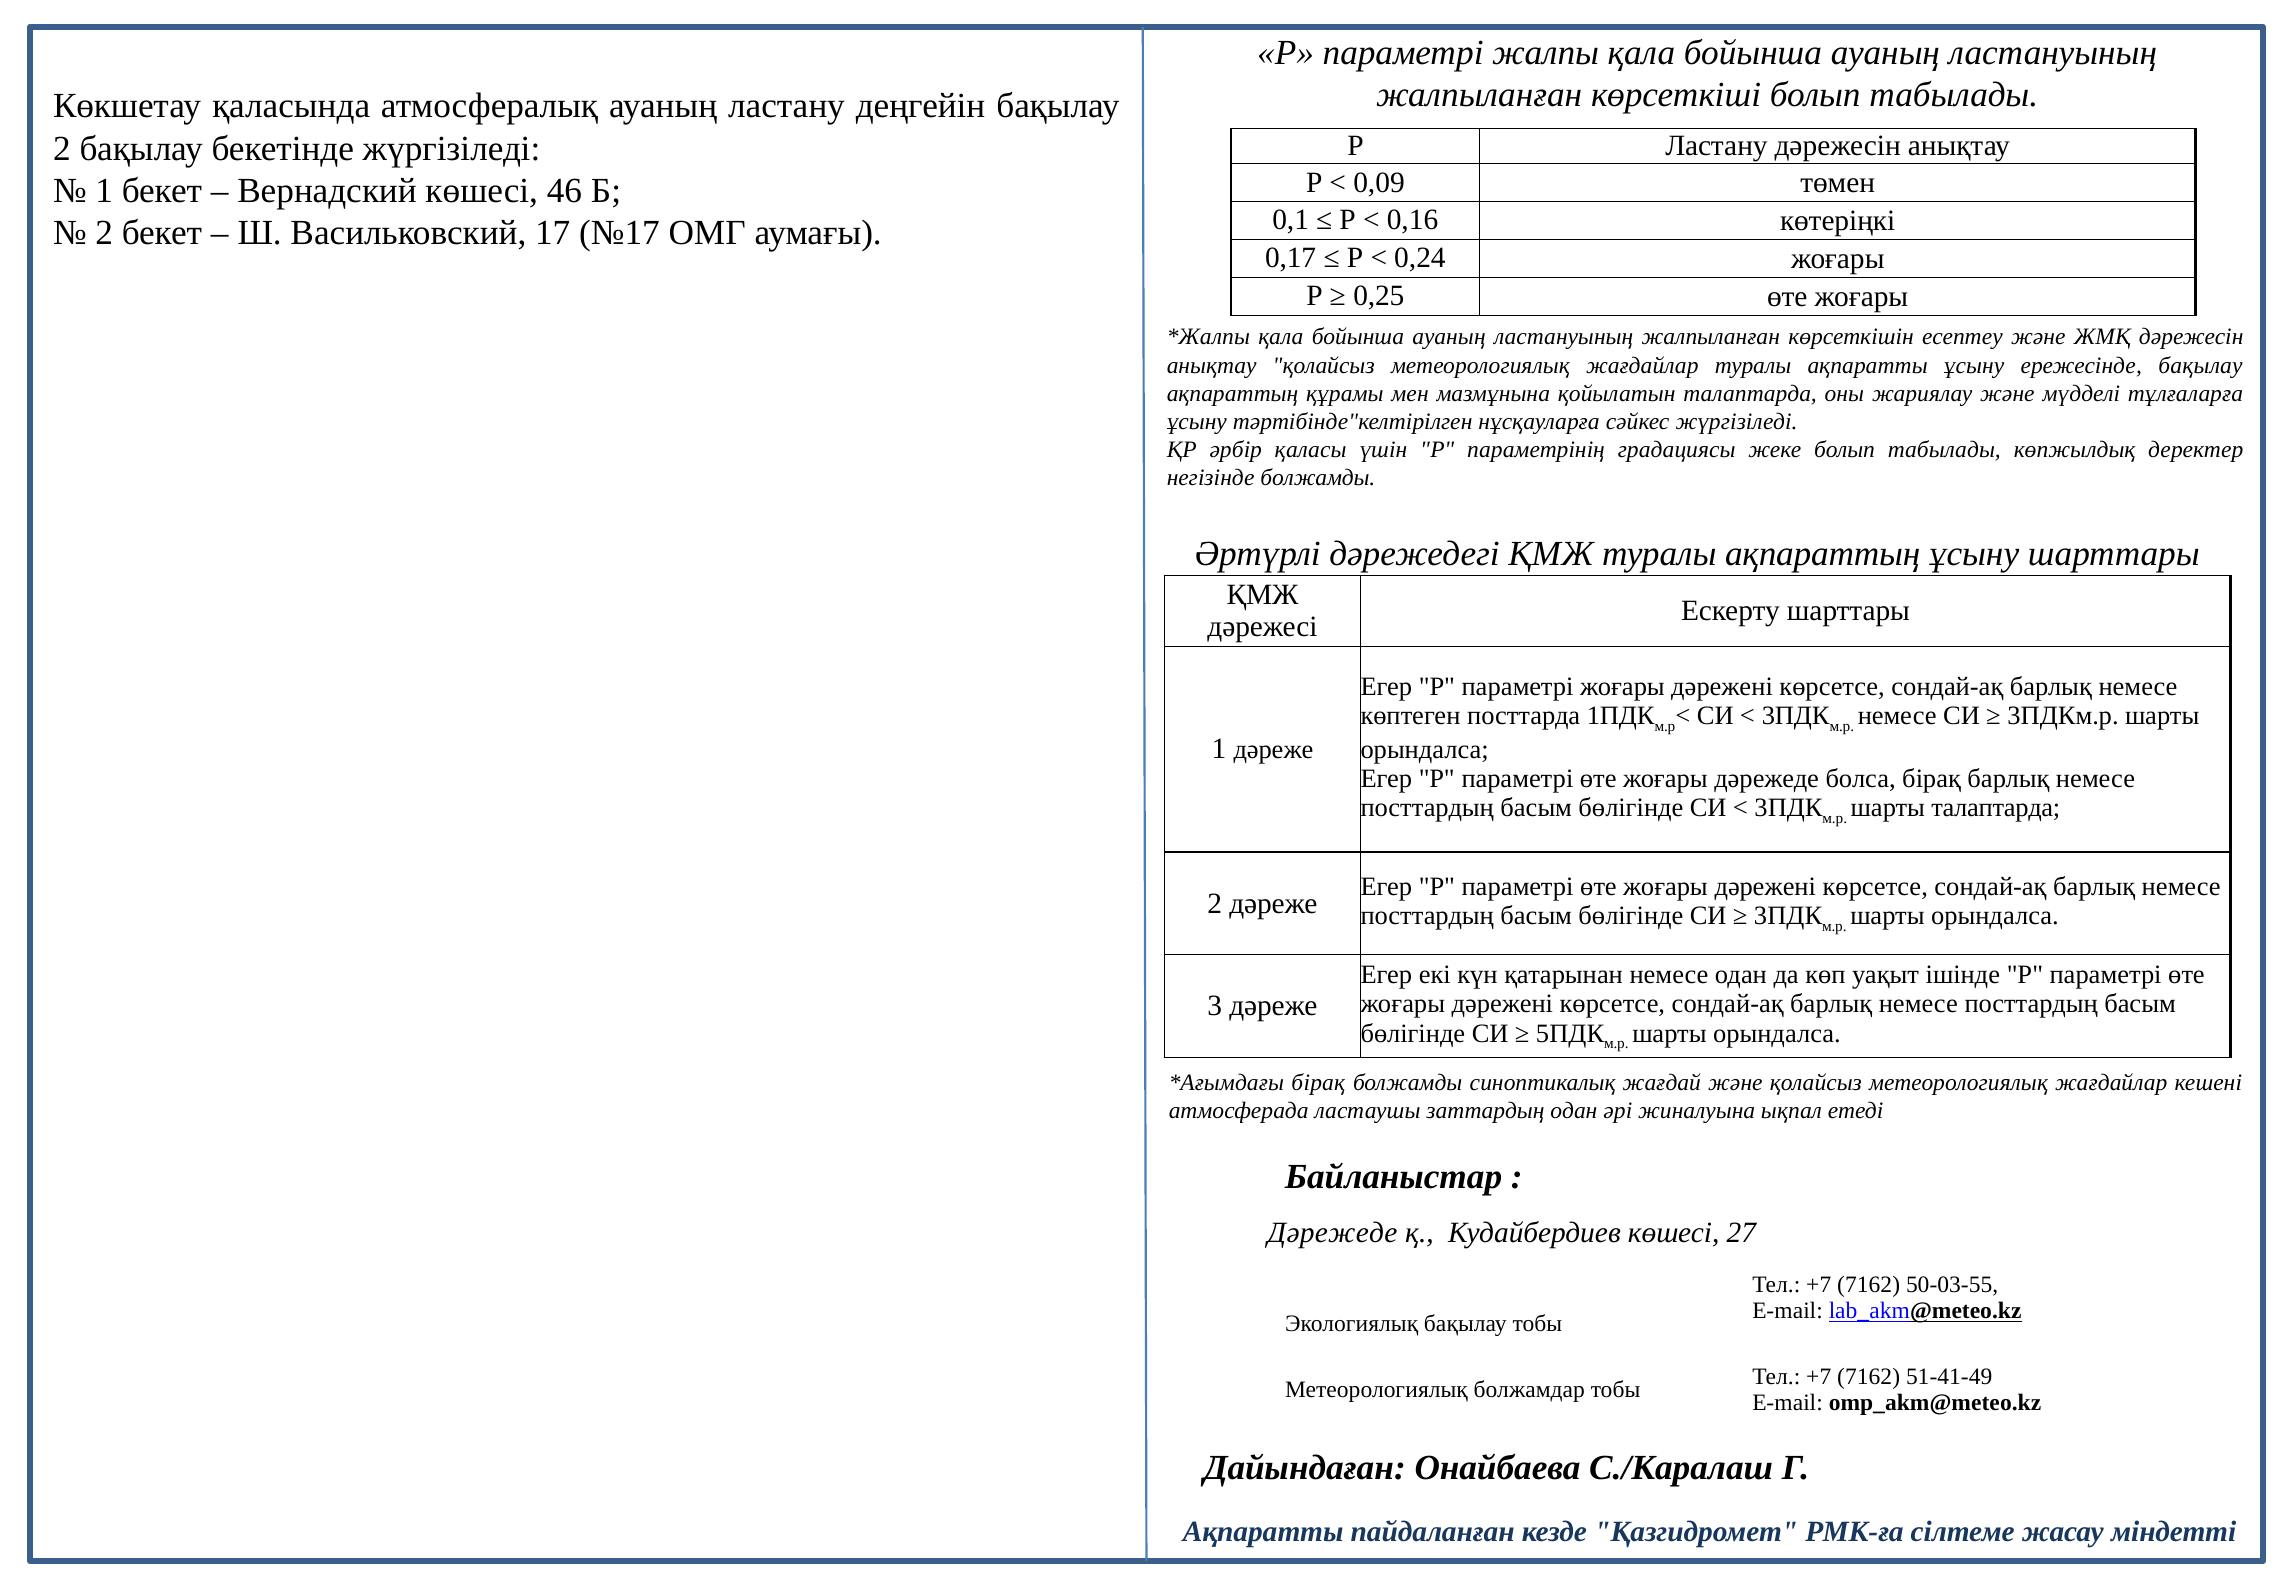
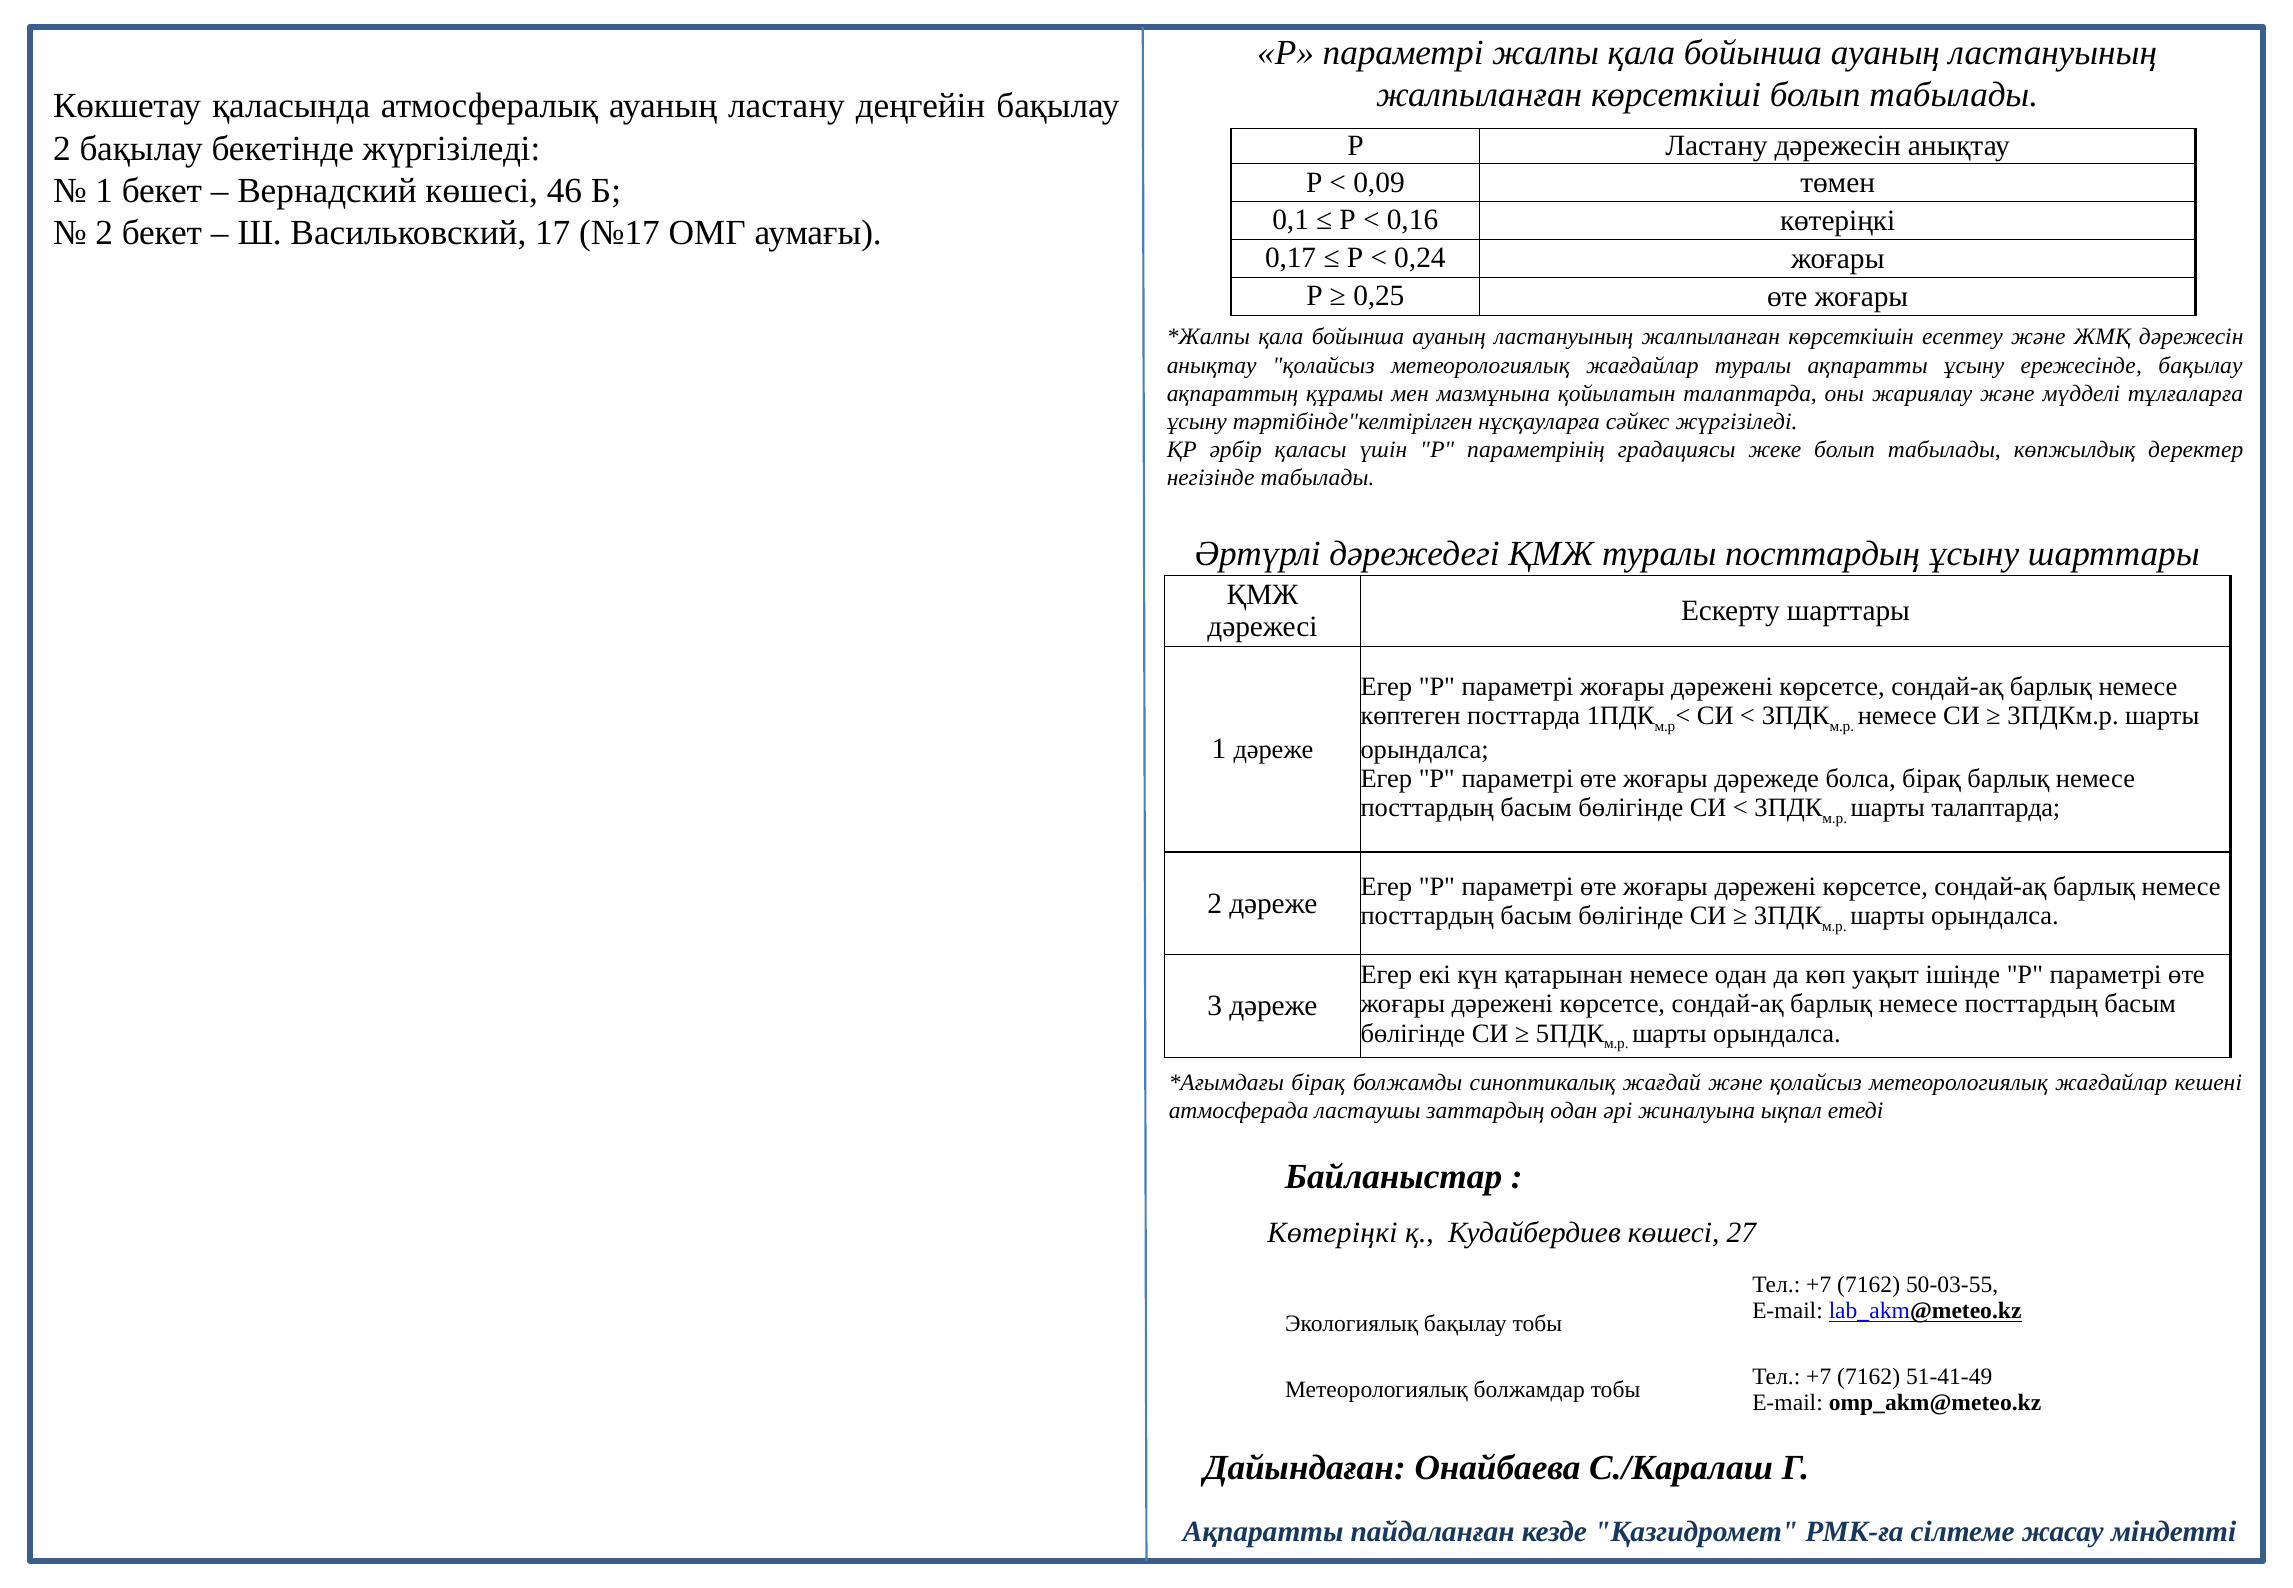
негізінде болжамды: болжамды -> табылады
туралы ақпараттың: ақпараттың -> посттардың
Дәрежеде at (1332, 1232): Дәрежеде -> Көтеріңкі
